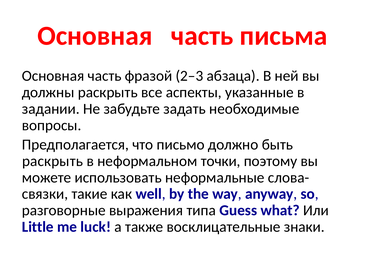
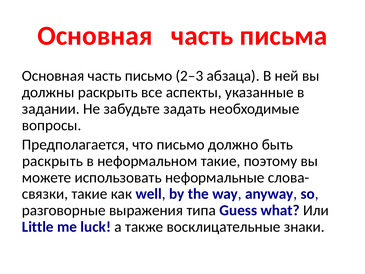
часть фразой: фразой -> письмо
неформальном точки: точки -> такие
